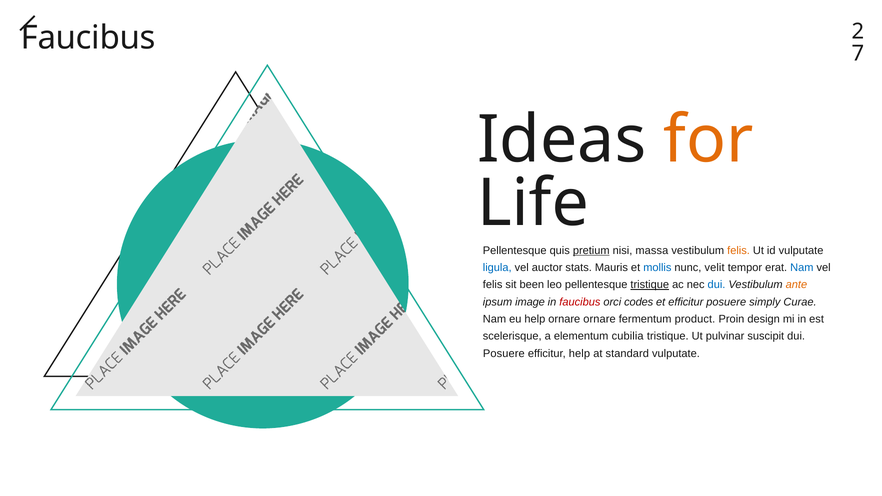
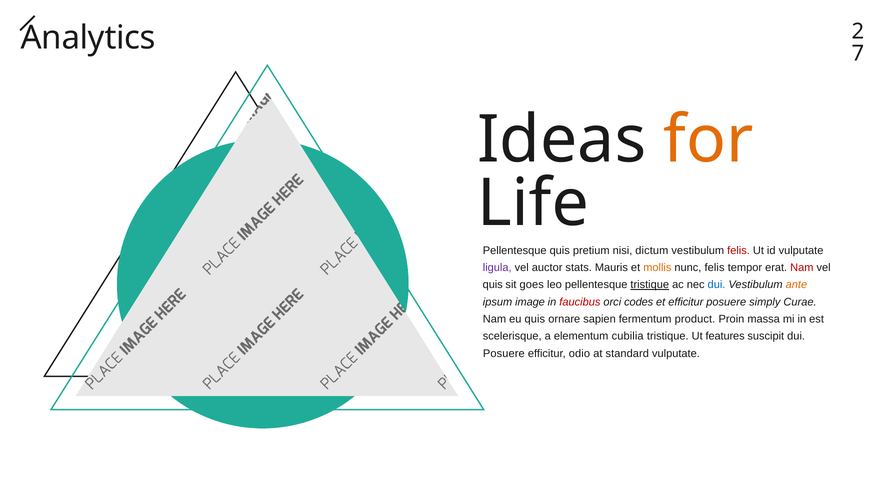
Faucibus at (88, 38): Faucibus -> Analytics
pretium underline: present -> none
massa: massa -> dictum
felis at (739, 250) colour: orange -> red
ligula colour: blue -> purple
mollis colour: blue -> orange
nunc velit: velit -> felis
Nam at (802, 268) colour: blue -> red
felis at (493, 285): felis -> quis
been: been -> goes
eu help: help -> quis
ornare ornare: ornare -> sapien
design: design -> massa
pulvinar: pulvinar -> features
efficitur help: help -> odio
